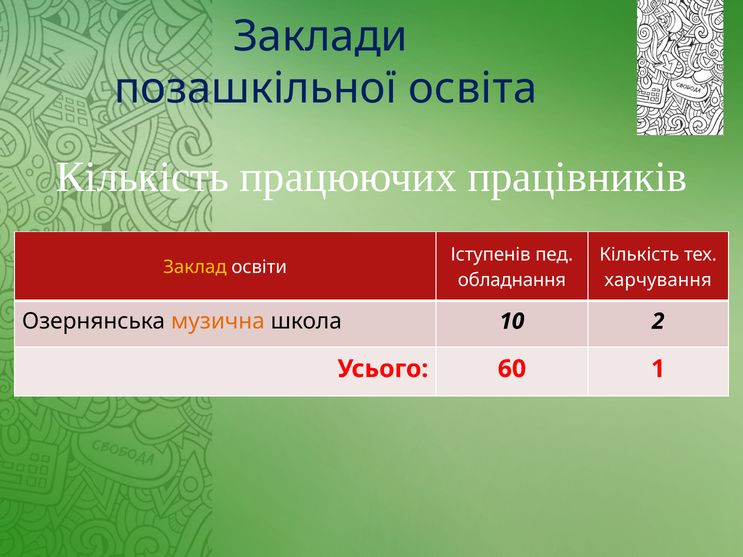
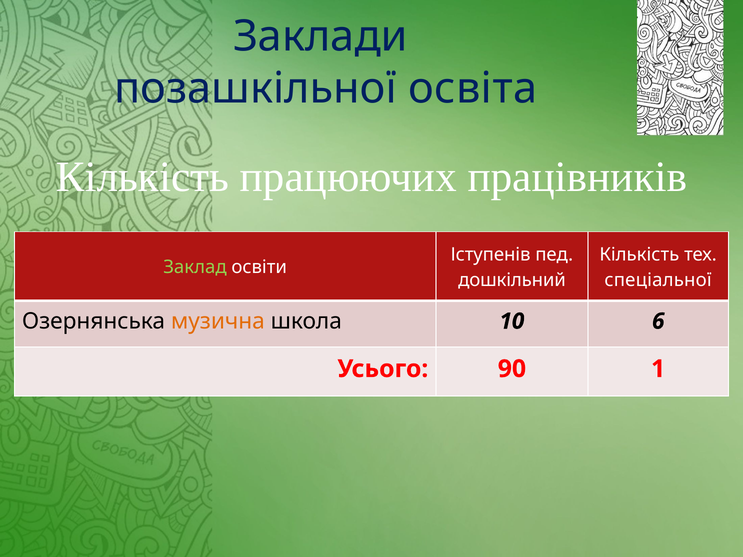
Заклад colour: yellow -> light green
обладнання: обладнання -> дошкільний
харчування: харчування -> спеціальної
2: 2 -> 6
60: 60 -> 90
